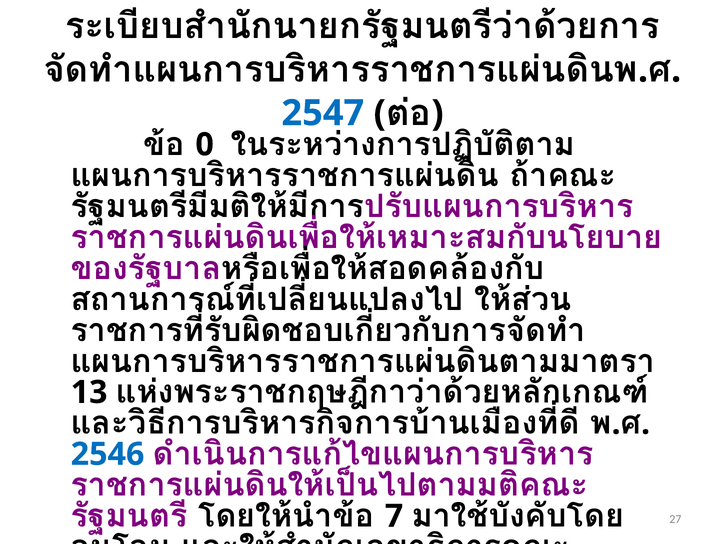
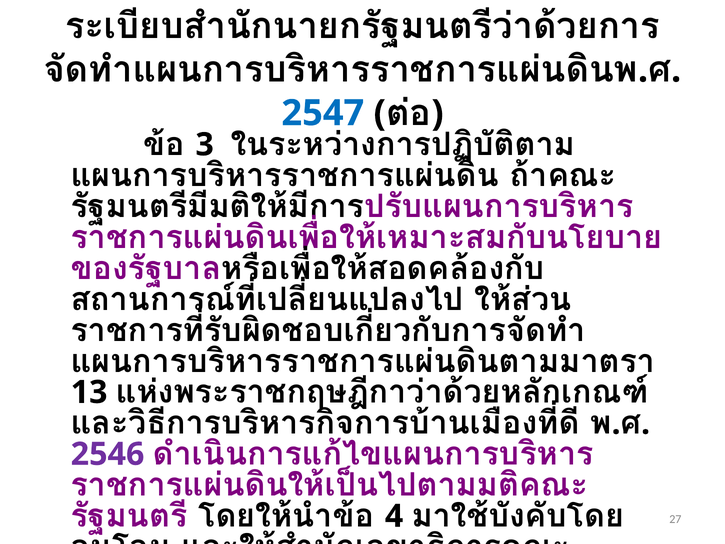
0: 0 -> 3
2546 colour: blue -> purple
7: 7 -> 4
